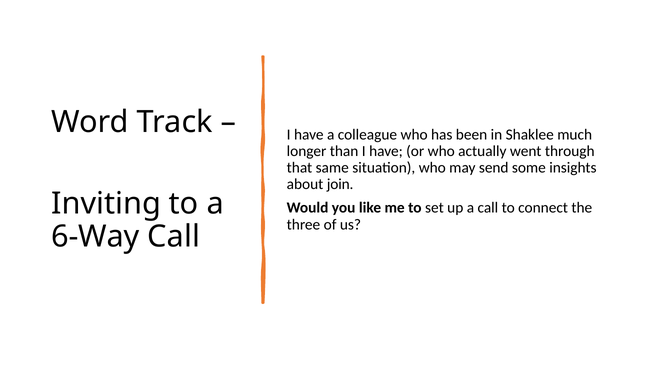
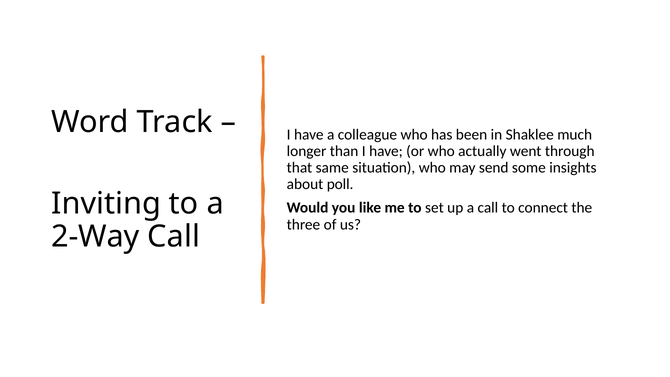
join: join -> poll
6-Way: 6-Way -> 2-Way
